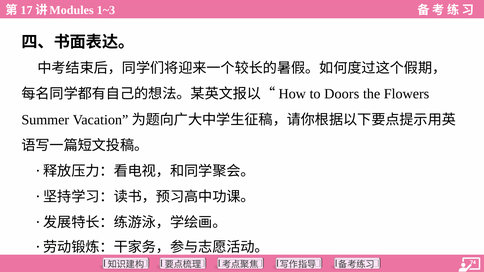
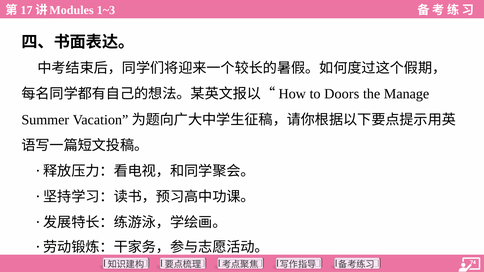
Flowers: Flowers -> Manage
